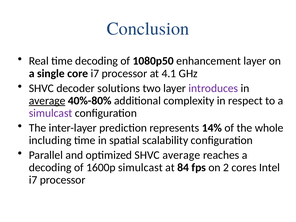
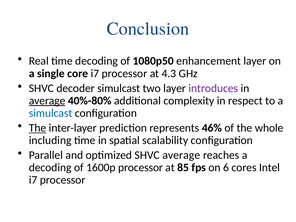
4.1: 4.1 -> 4.3
decoder solutions: solutions -> simulcast
simulcast at (51, 113) colour: purple -> blue
The at (38, 128) underline: none -> present
14%: 14% -> 46%
1600p simulcast: simulcast -> processor
84: 84 -> 85
2: 2 -> 6
